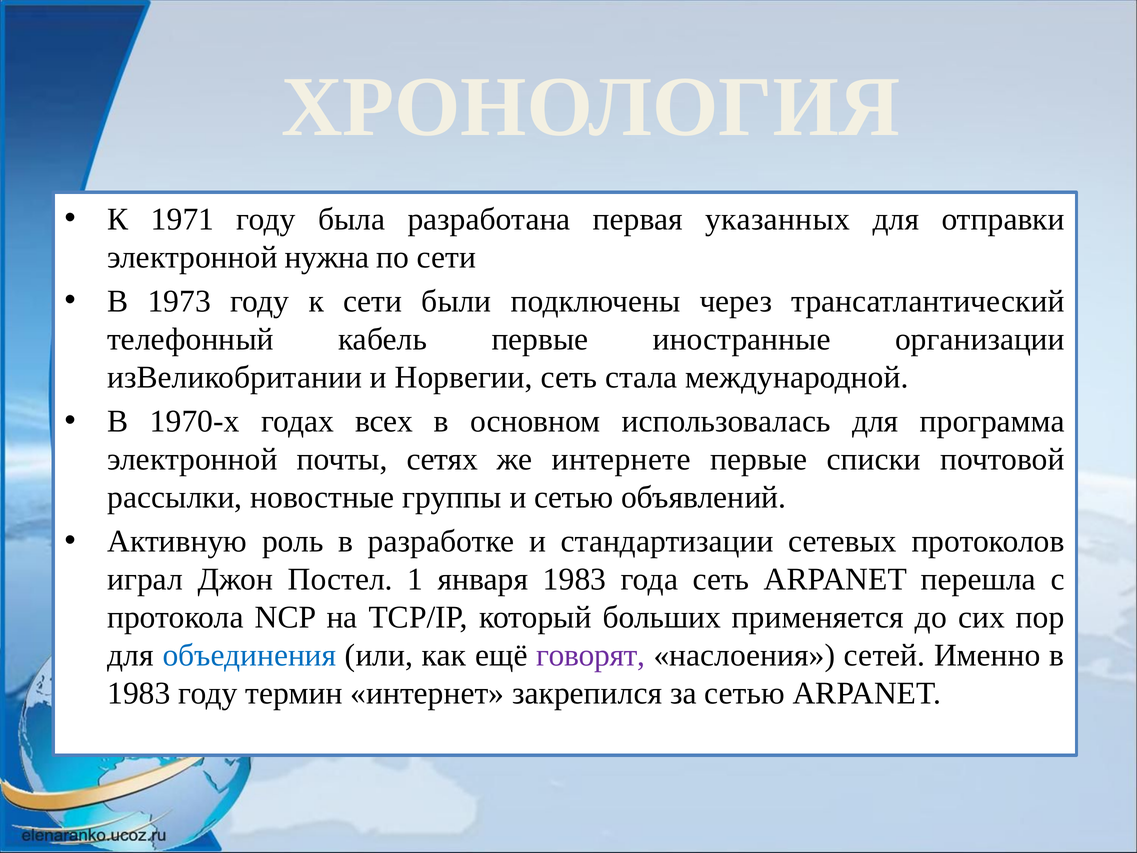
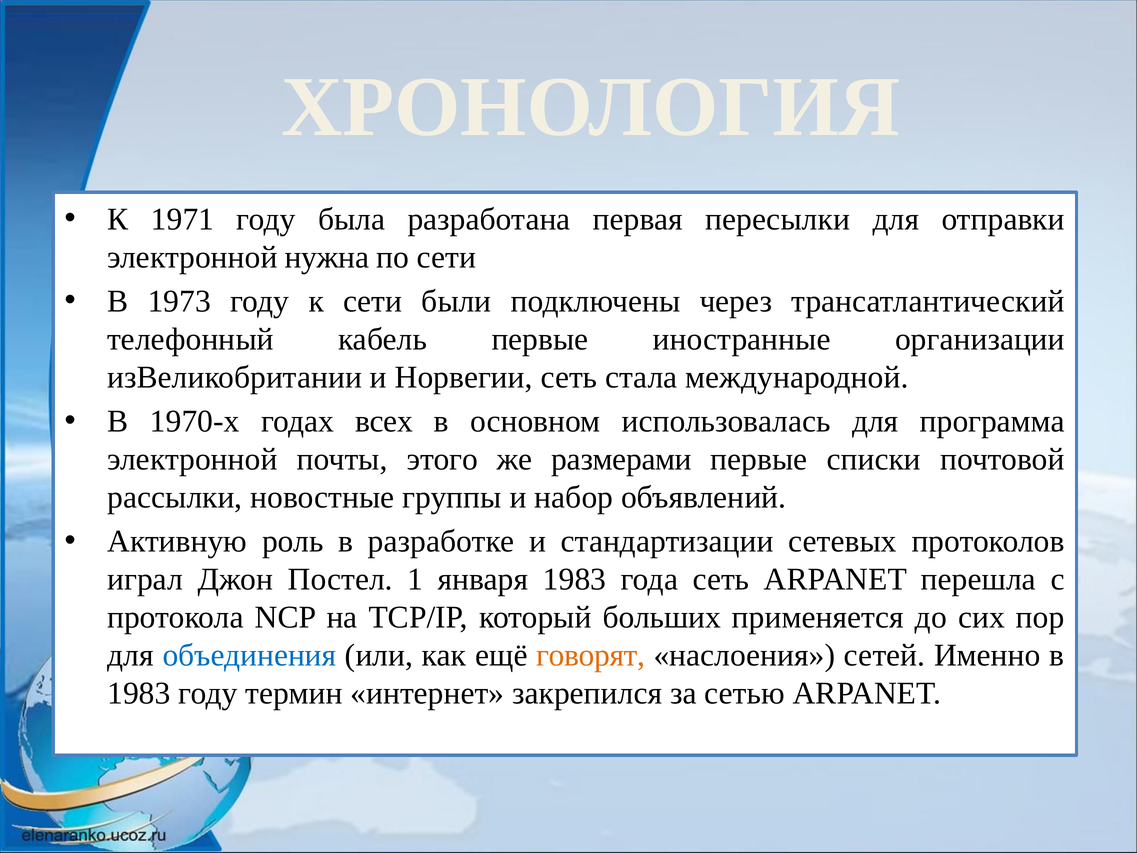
указанных: указанных -> пересылки
сетях: сетях -> этого
интернете: интернете -> размерами
и сетью: сетью -> набор
говорят colour: purple -> orange
